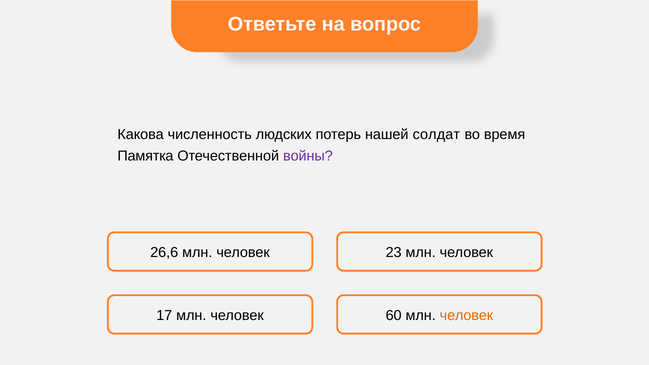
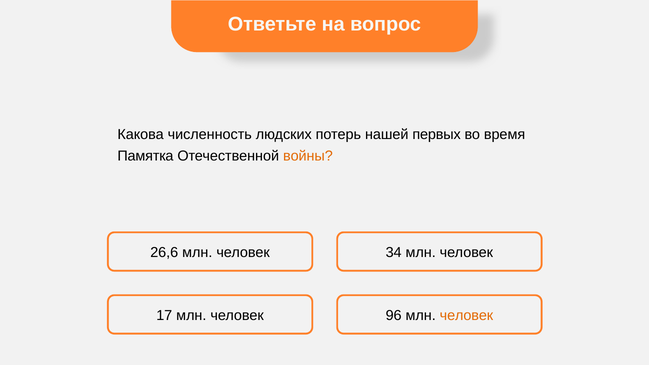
солдат: солдат -> первых
войны colour: purple -> orange
23: 23 -> 34
60: 60 -> 96
